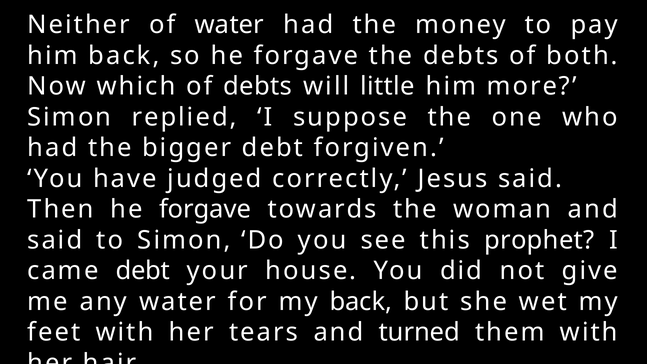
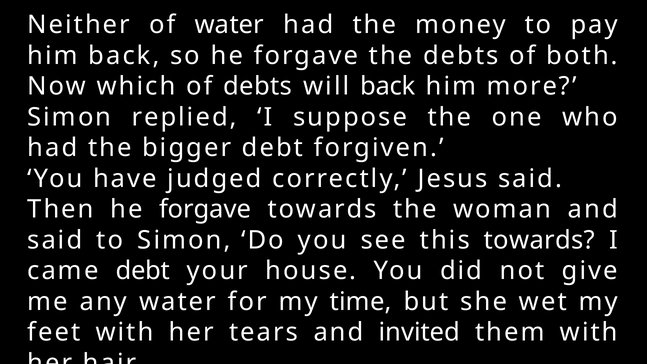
will little: little -> back
this prophet: prophet -> towards
my back: back -> time
turned: turned -> invited
